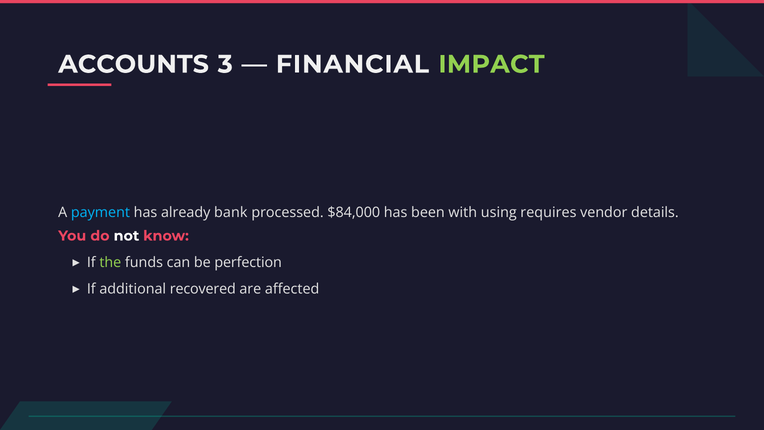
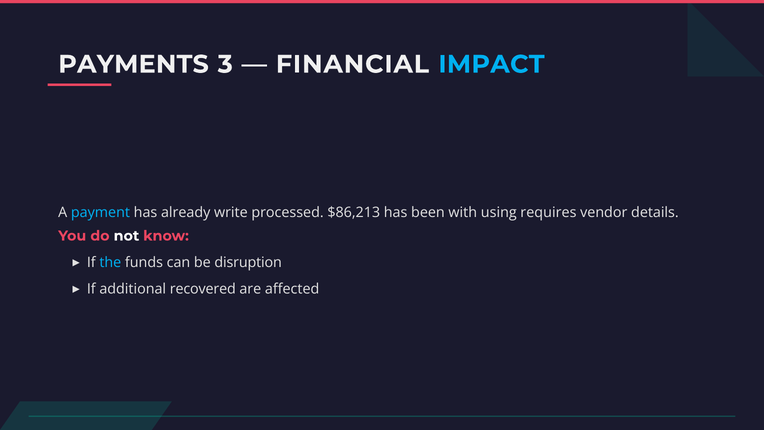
ACCOUNTS: ACCOUNTS -> PAYMENTS
IMPACT colour: light green -> light blue
bank: bank -> write
$84,000: $84,000 -> $86,213
the colour: light green -> light blue
perfection: perfection -> disruption
